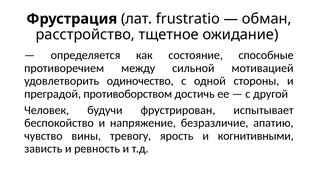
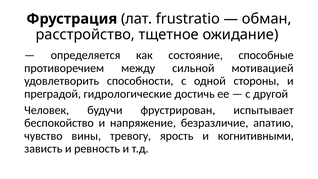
одиночество: одиночество -> способности
противоборством: противоборством -> гидрологические
